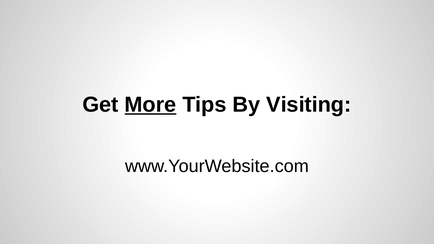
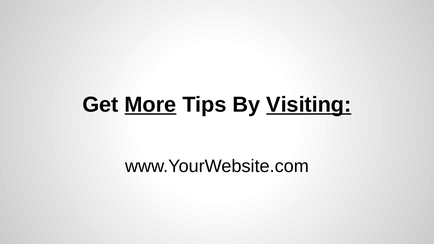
Visiting underline: none -> present
